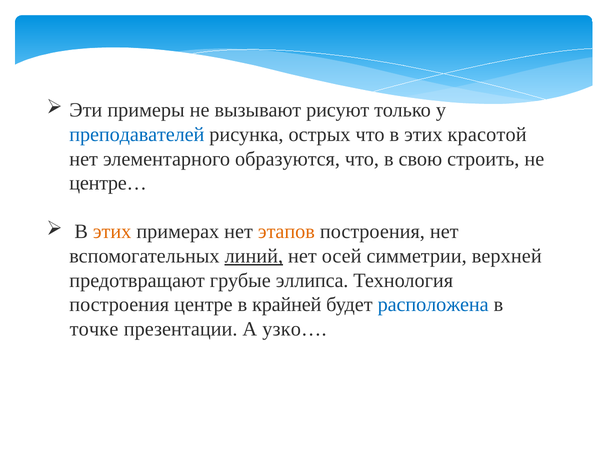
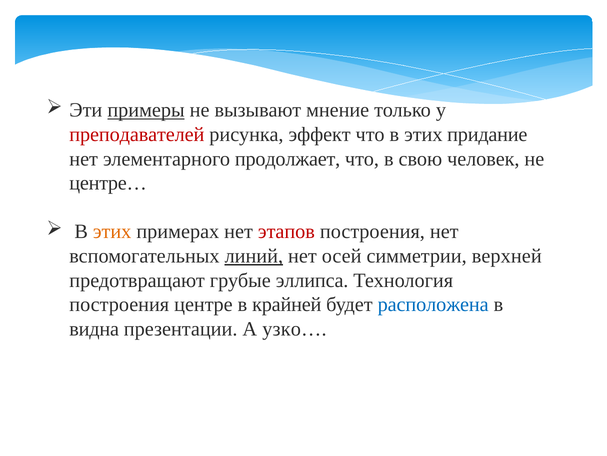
примеры underline: none -> present
рисуют: рисуют -> мнение
преподавателей colour: blue -> red
острых: острых -> эффект
красотой: красотой -> придание
образуются: образуются -> продолжает
строить: строить -> человек
этапов colour: orange -> red
точке: точке -> видна
